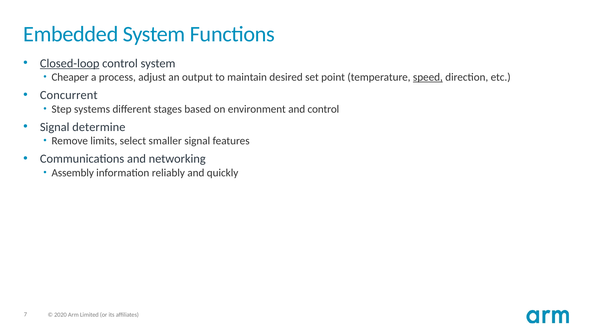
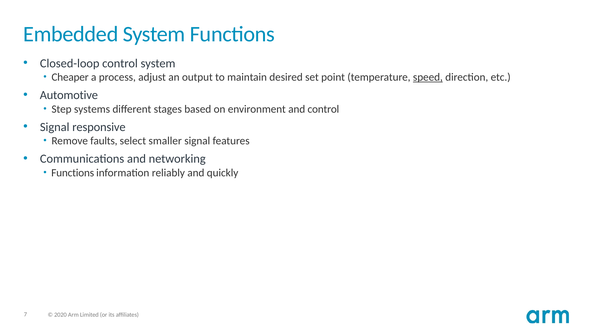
Closed-loop underline: present -> none
Concurrent: Concurrent -> Automotive
determine: determine -> responsive
limits: limits -> faults
Assembly at (73, 173): Assembly -> Functions
